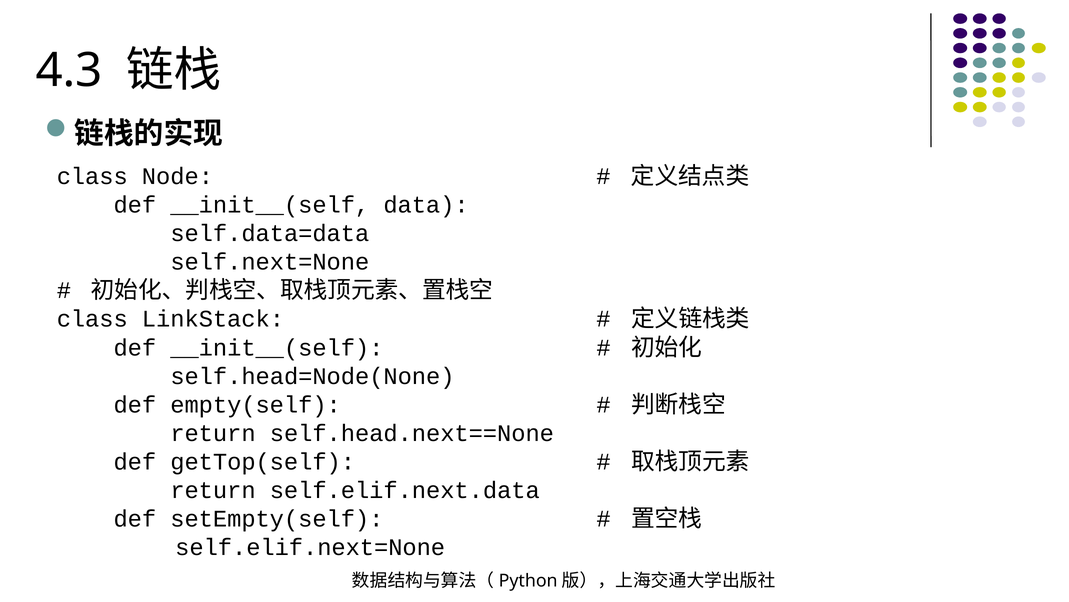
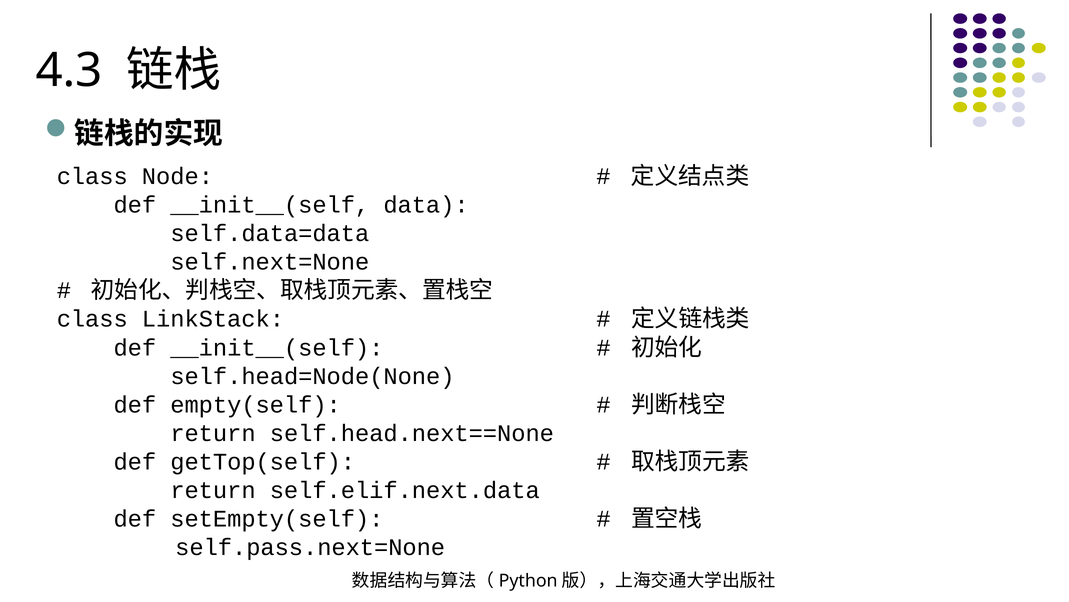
self.elif.next=None: self.elif.next=None -> self.pass.next=None
